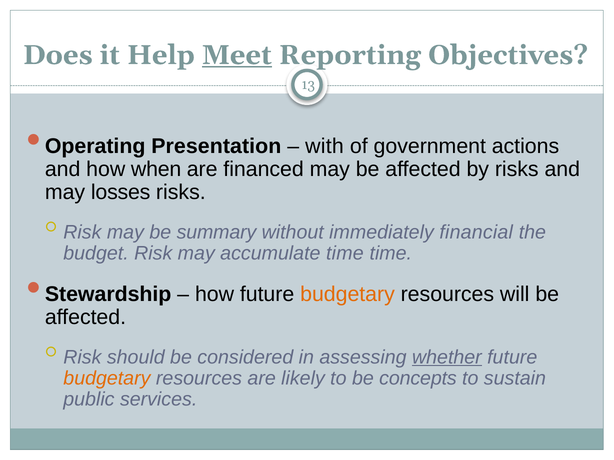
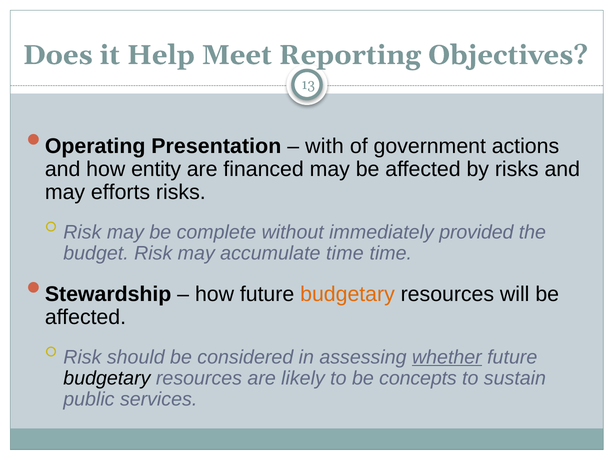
Meet underline: present -> none
when: when -> entity
losses: losses -> efforts
summary: summary -> complete
financial: financial -> provided
budgetary at (107, 379) colour: orange -> black
